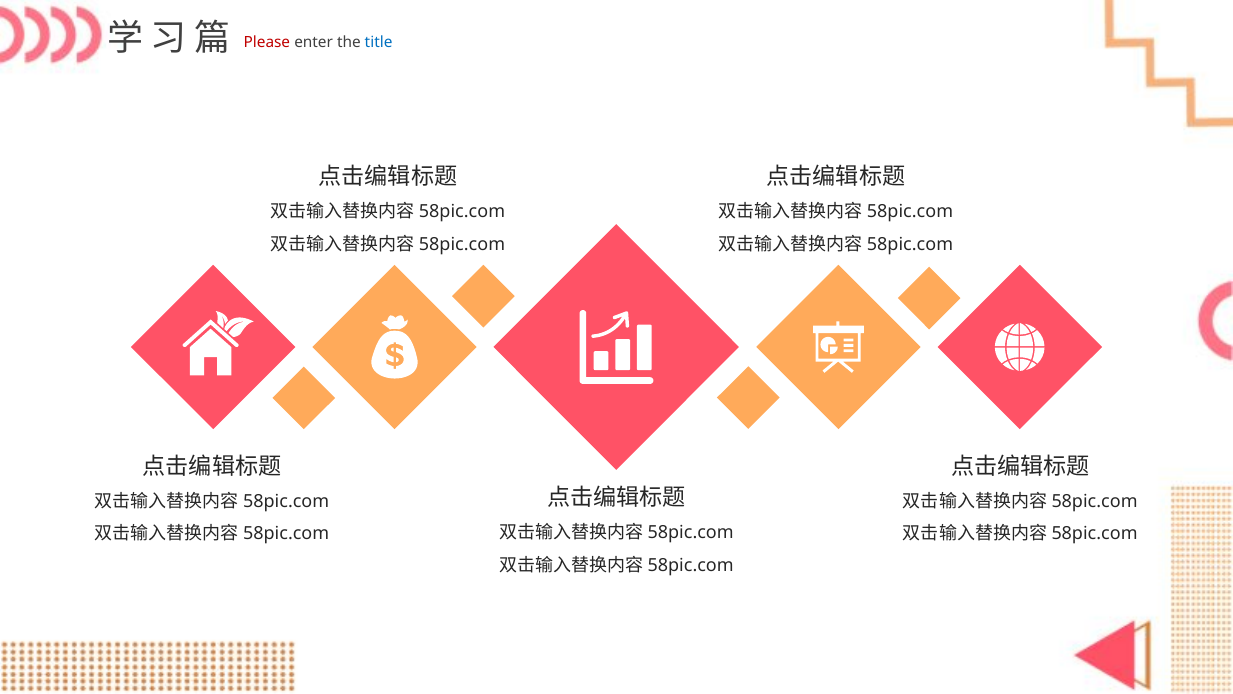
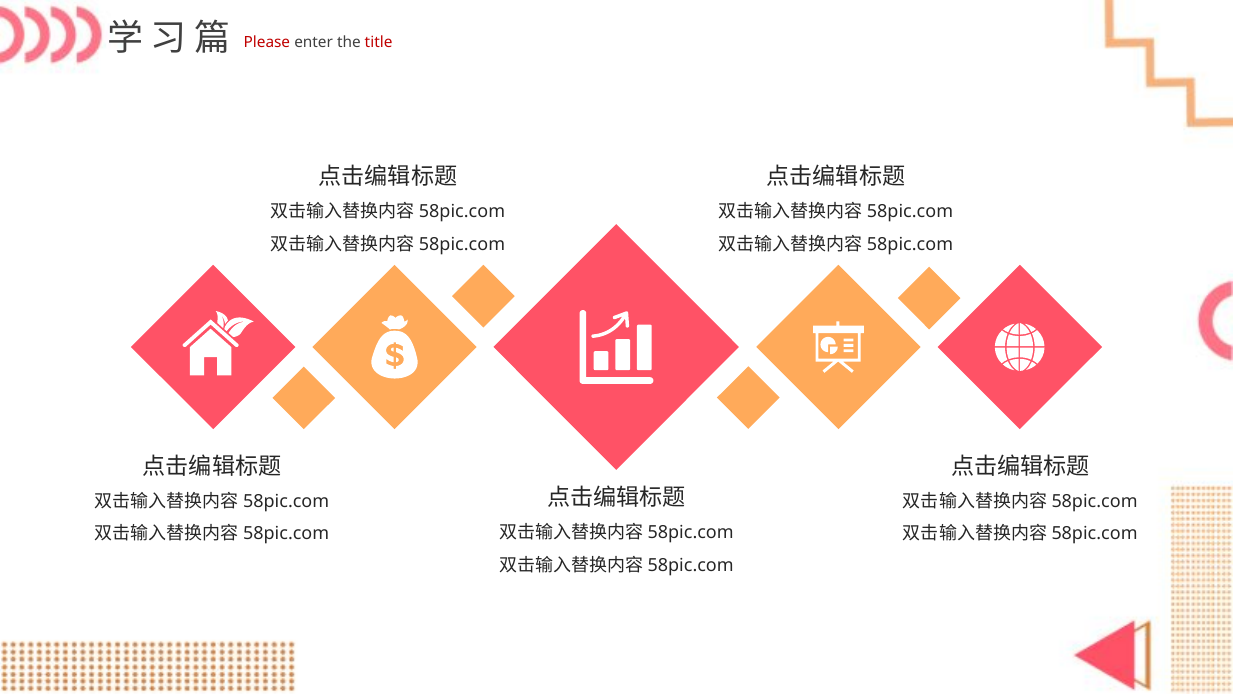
title colour: blue -> red
